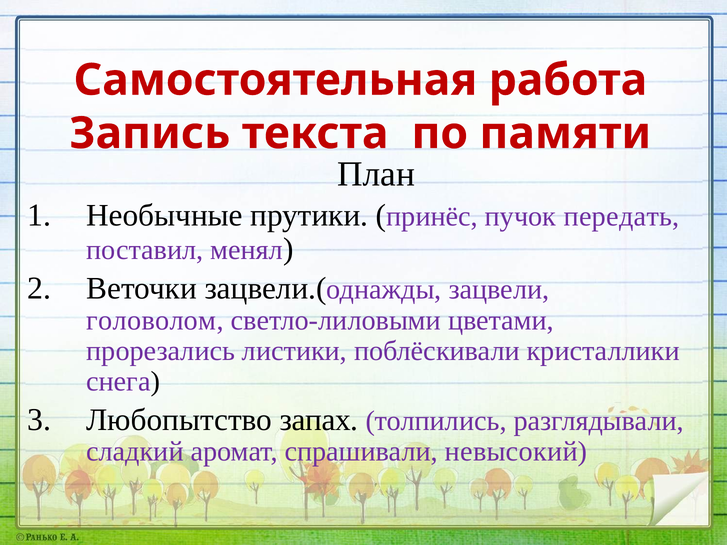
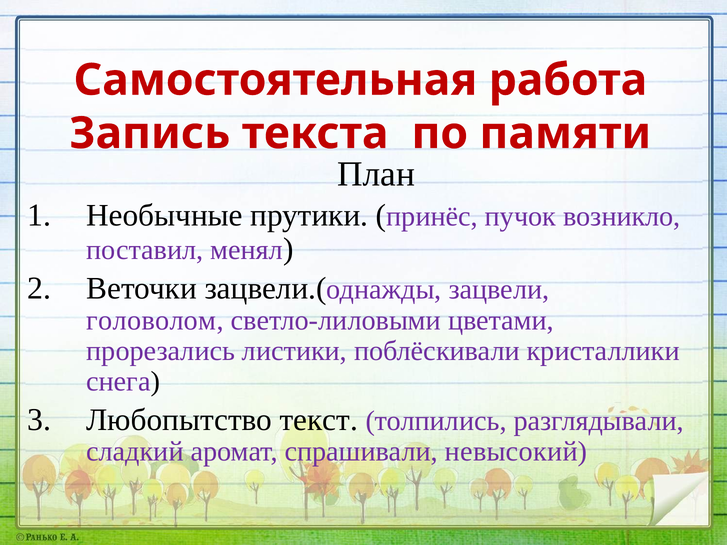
передать: передать -> возникло
запах: запах -> текст
